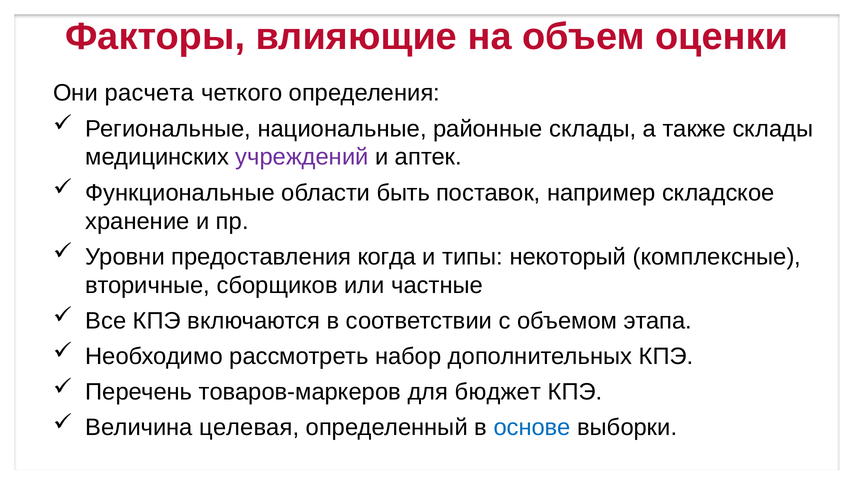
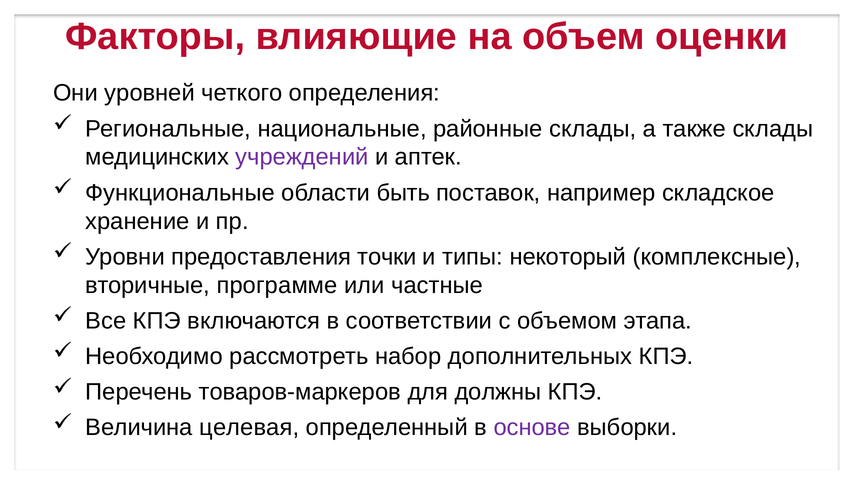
расчета: расчета -> уровней
когда: когда -> точки
сборщиков: сборщиков -> программе
бюджет: бюджет -> должны
основе colour: blue -> purple
